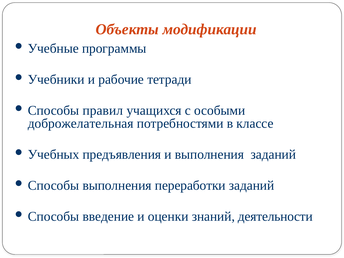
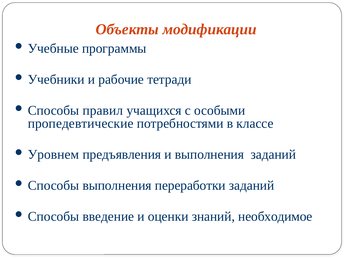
доброжелательная: доброжелательная -> пропедевтические
Учебных: Учебных -> Уровнем
деятельности: деятельности -> необходимое
